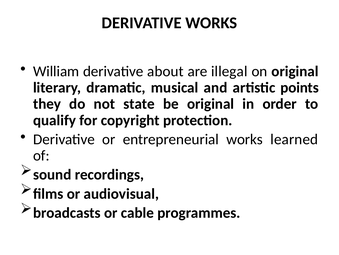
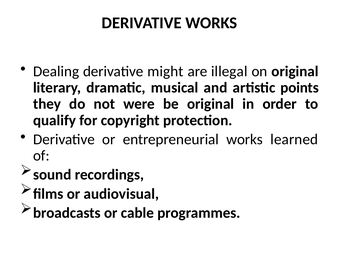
William: William -> Dealing
about: about -> might
state: state -> were
